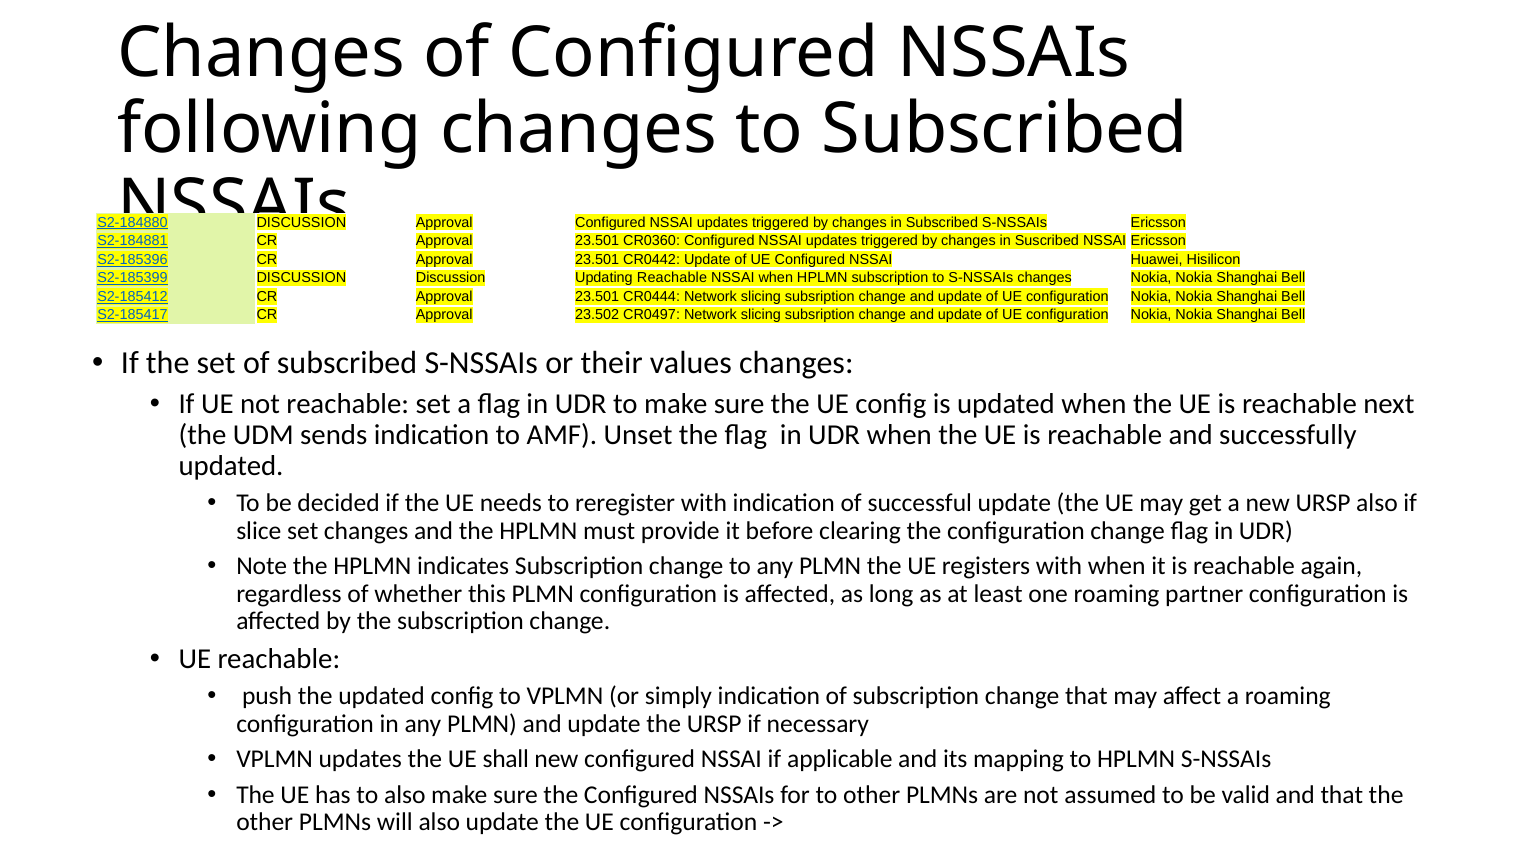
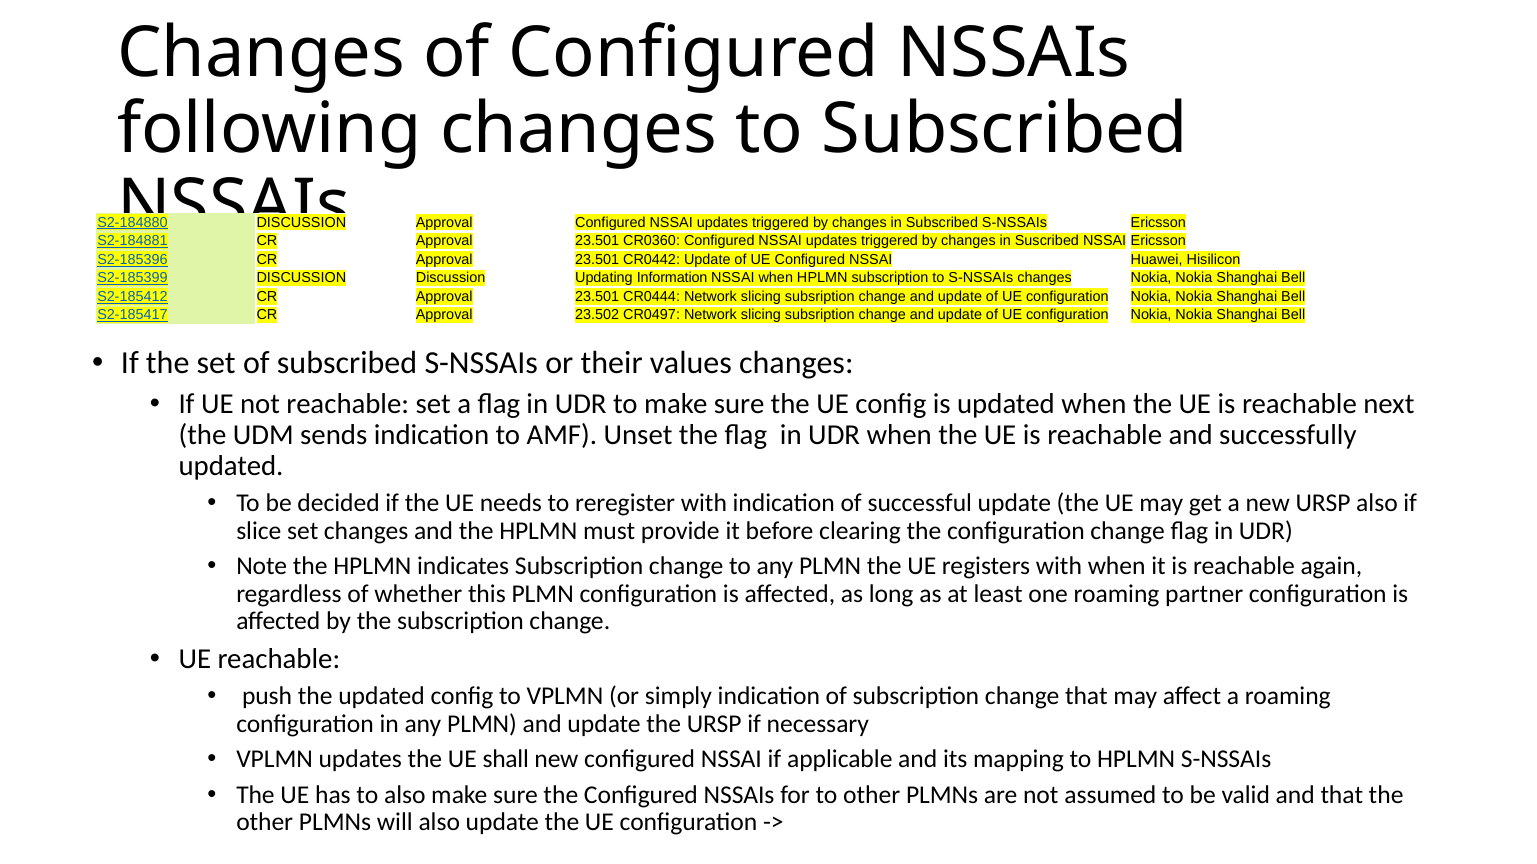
Updating Reachable: Reachable -> Information
